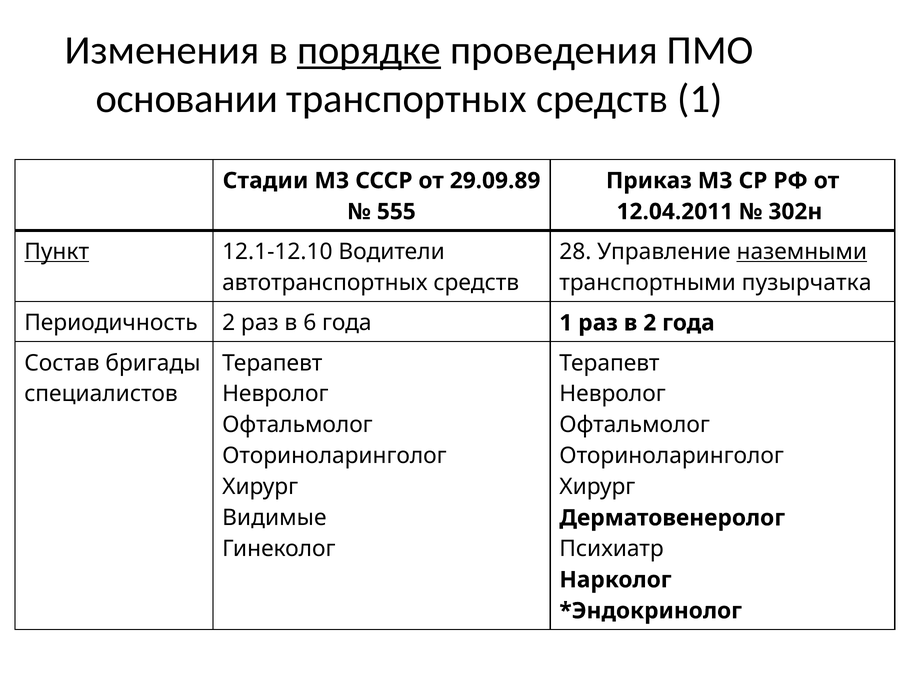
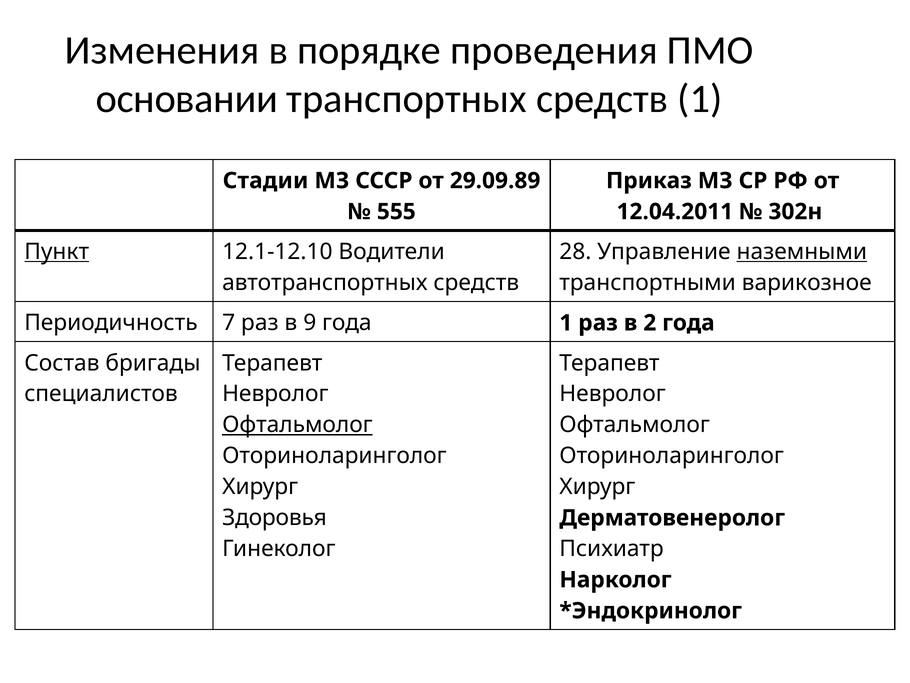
порядке underline: present -> none
пузырчатка: пузырчатка -> варикозное
Периодичность 2: 2 -> 7
6: 6 -> 9
Офтальмолог at (297, 425) underline: none -> present
Видимые: Видимые -> Здоровья
